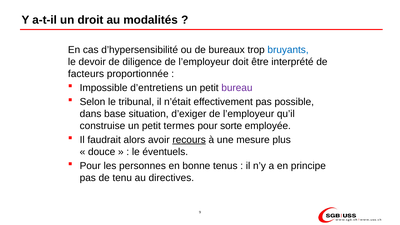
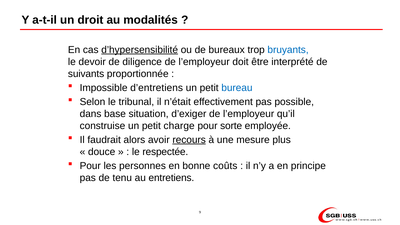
d’hypersensibilité underline: none -> present
facteurs: facteurs -> suivants
bureau colour: purple -> blue
termes: termes -> charge
éventuels: éventuels -> respectée
tenus: tenus -> coûts
directives: directives -> entretiens
